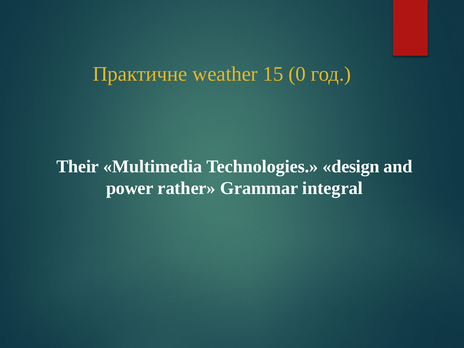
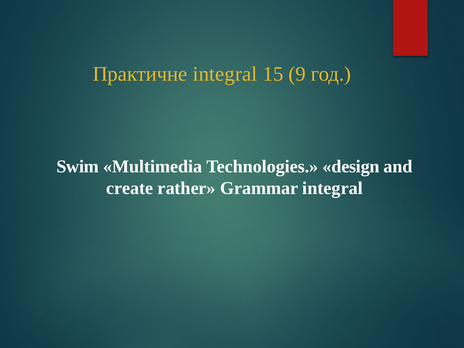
Практичне weather: weather -> integral
0: 0 -> 9
Their: Their -> Swim
power: power -> create
